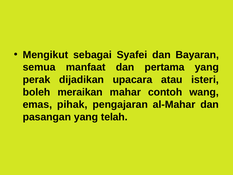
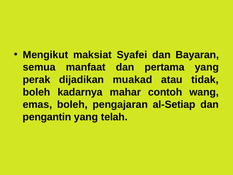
sebagai: sebagai -> maksiat
upacara: upacara -> muakad
isteri: isteri -> tidak
meraikan: meraikan -> kadarnya
emas pihak: pihak -> boleh
al-Mahar: al-Mahar -> al-Setiap
pasangan: pasangan -> pengantin
